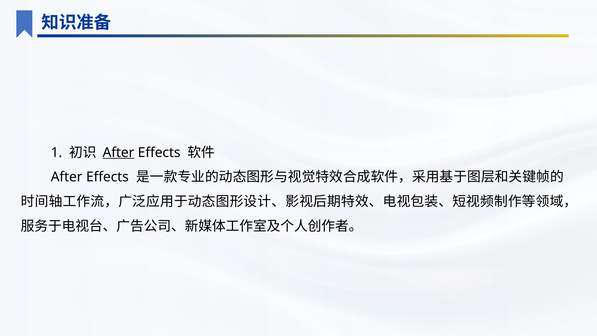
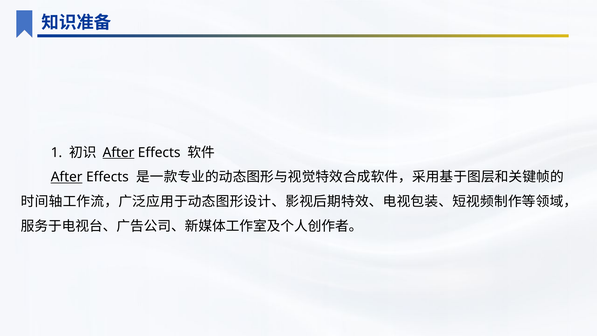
After at (67, 177) underline: none -> present
